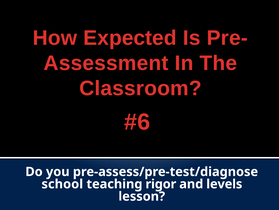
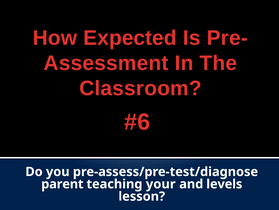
school: school -> parent
rigor: rigor -> your
